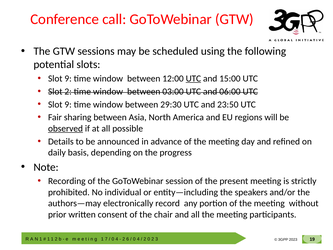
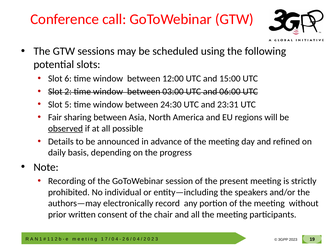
9 at (68, 78): 9 -> 6
UTC at (193, 78) underline: present -> none
9 at (68, 104): 9 -> 5
29:30: 29:30 -> 24:30
23:50: 23:50 -> 23:31
